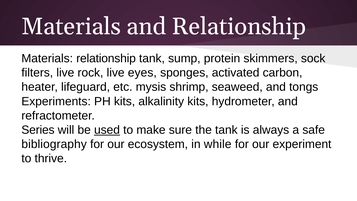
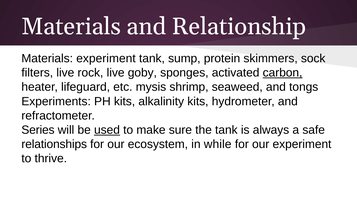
Materials relationship: relationship -> experiment
eyes: eyes -> goby
carbon underline: none -> present
bibliography: bibliography -> relationships
